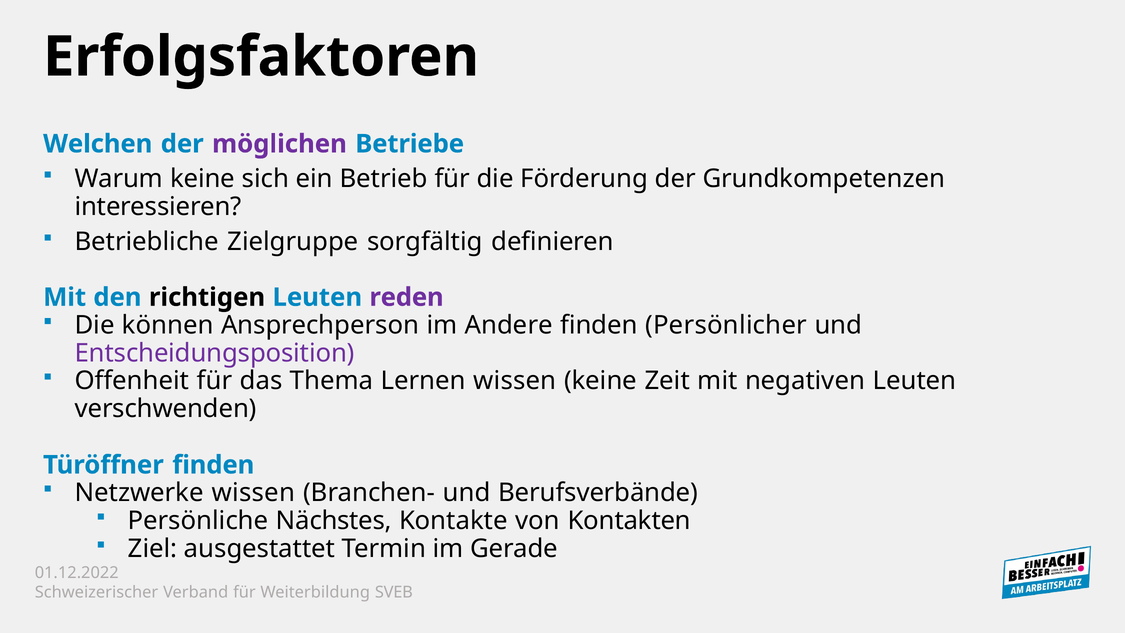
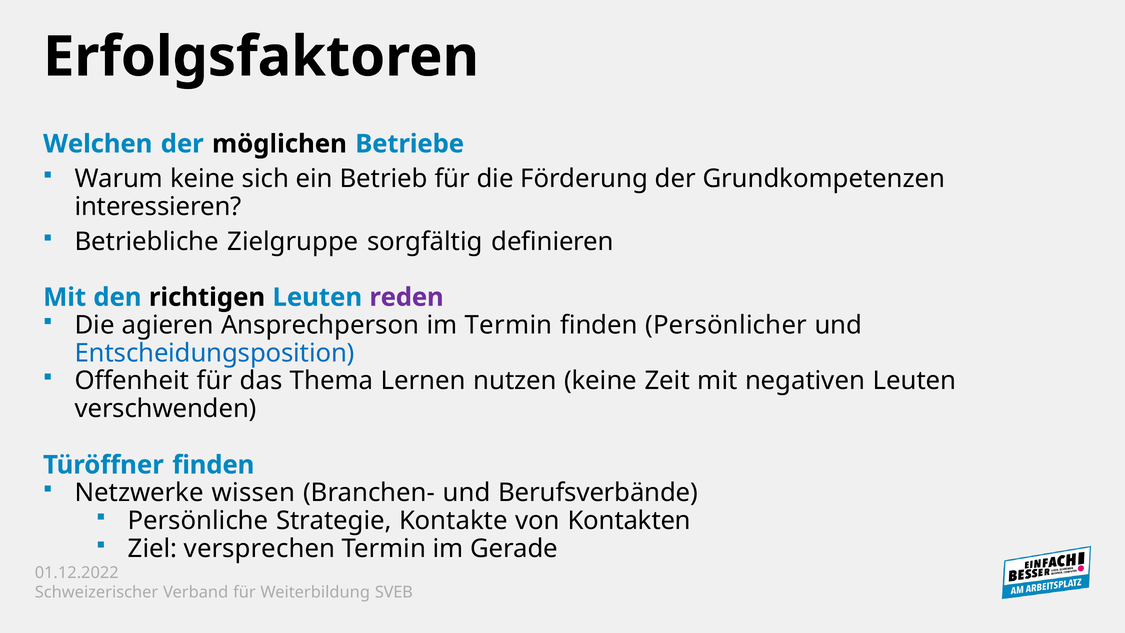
möglichen colour: purple -> black
können: können -> agieren
im Andere: Andere -> Termin
Entscheidungsposition colour: purple -> blue
Lernen wissen: wissen -> nutzen
Nächstes: Nächstes -> Strategie
ausgestattet: ausgestattet -> versprechen
